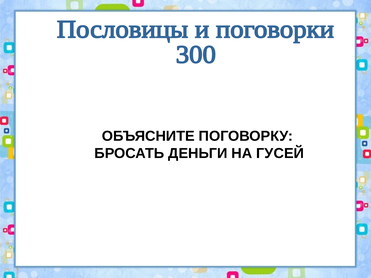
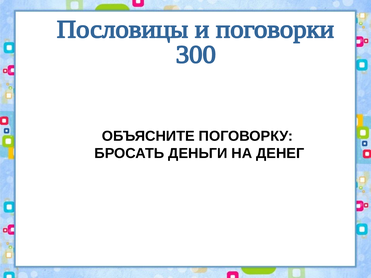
ГУСЕЙ: ГУСЕЙ -> ДЕНЕГ
